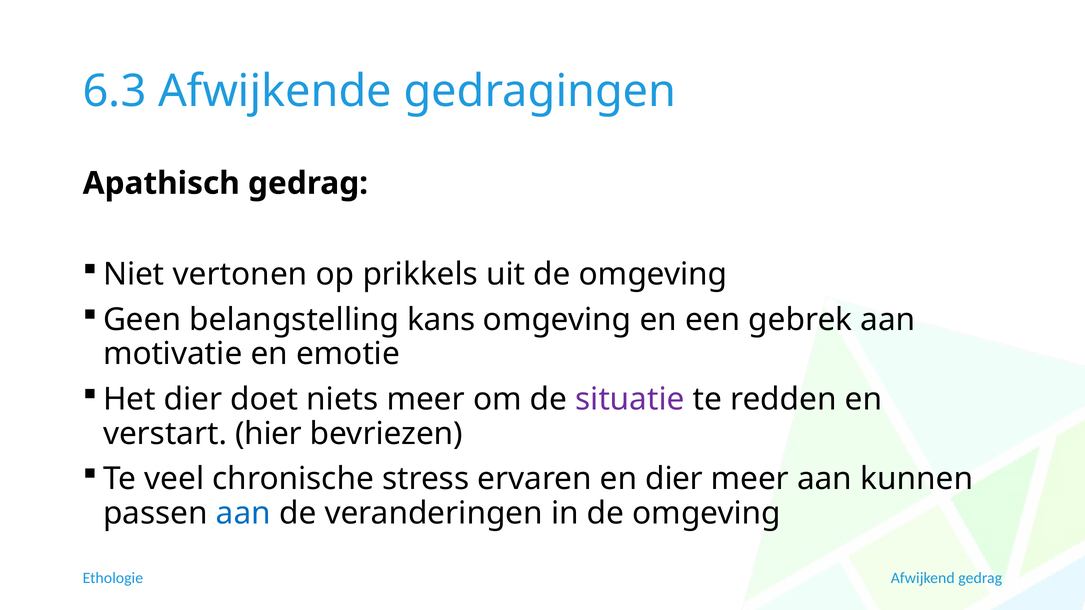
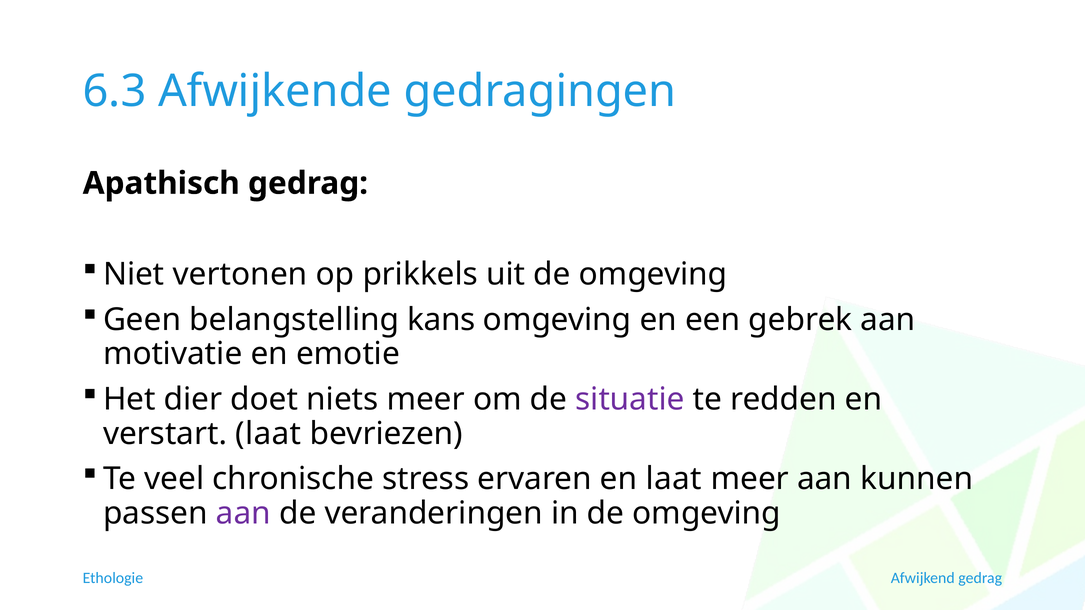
verstart hier: hier -> laat
en dier: dier -> laat
aan at (243, 513) colour: blue -> purple
